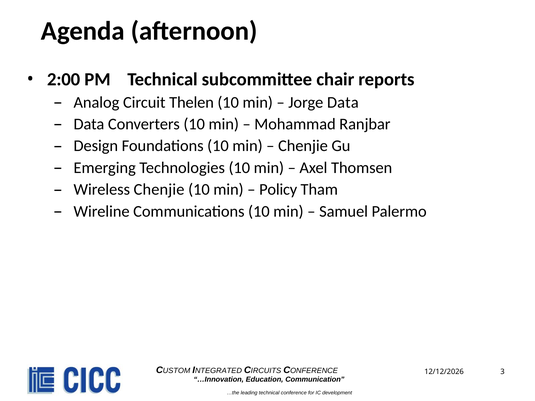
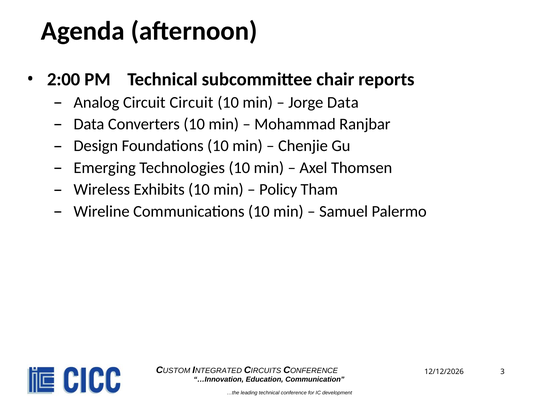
Circuit Thelen: Thelen -> Circuit
Wireless Chenjie: Chenjie -> Exhibits
